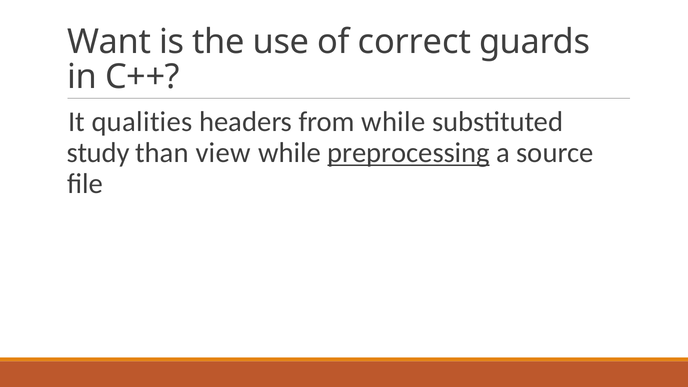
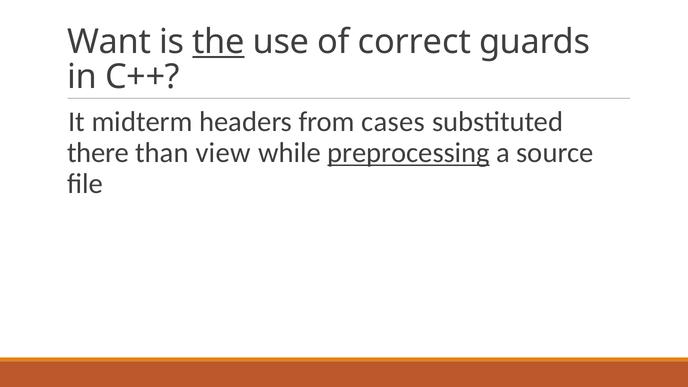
the underline: none -> present
qualities: qualities -> midterm
from while: while -> cases
study: study -> there
